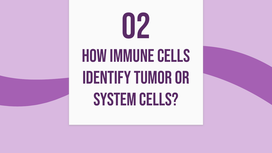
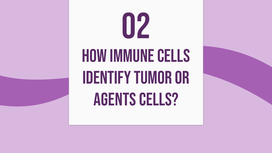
system: system -> agents
